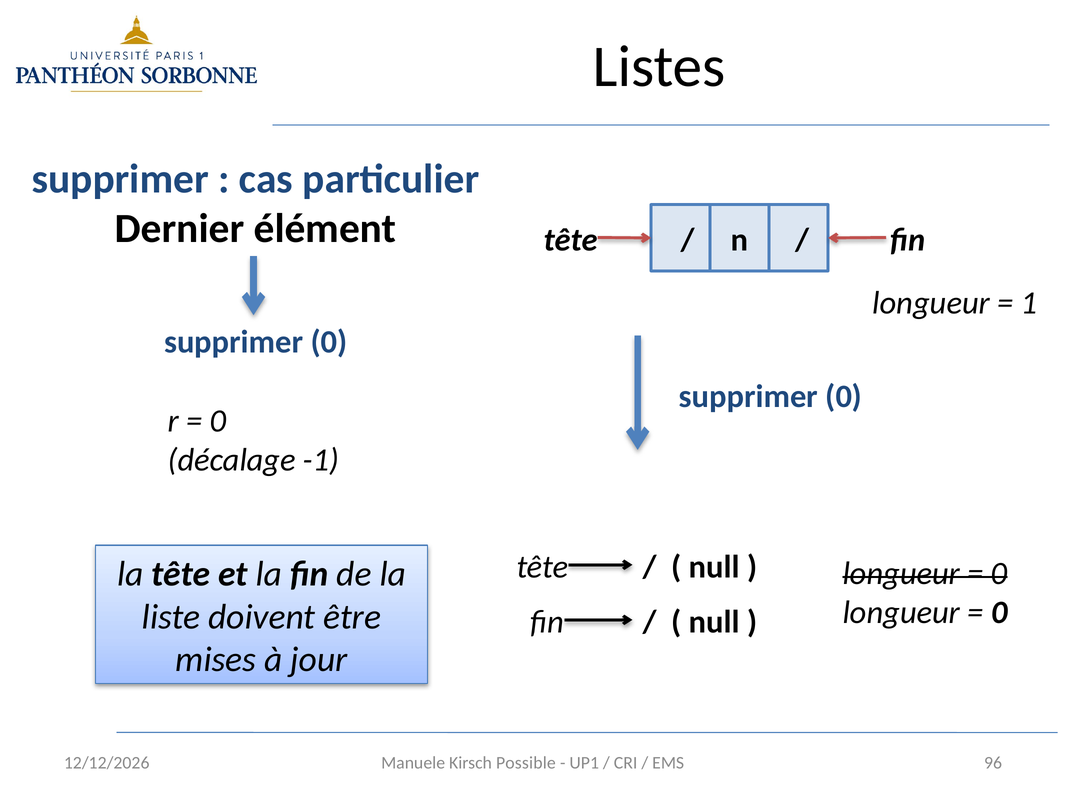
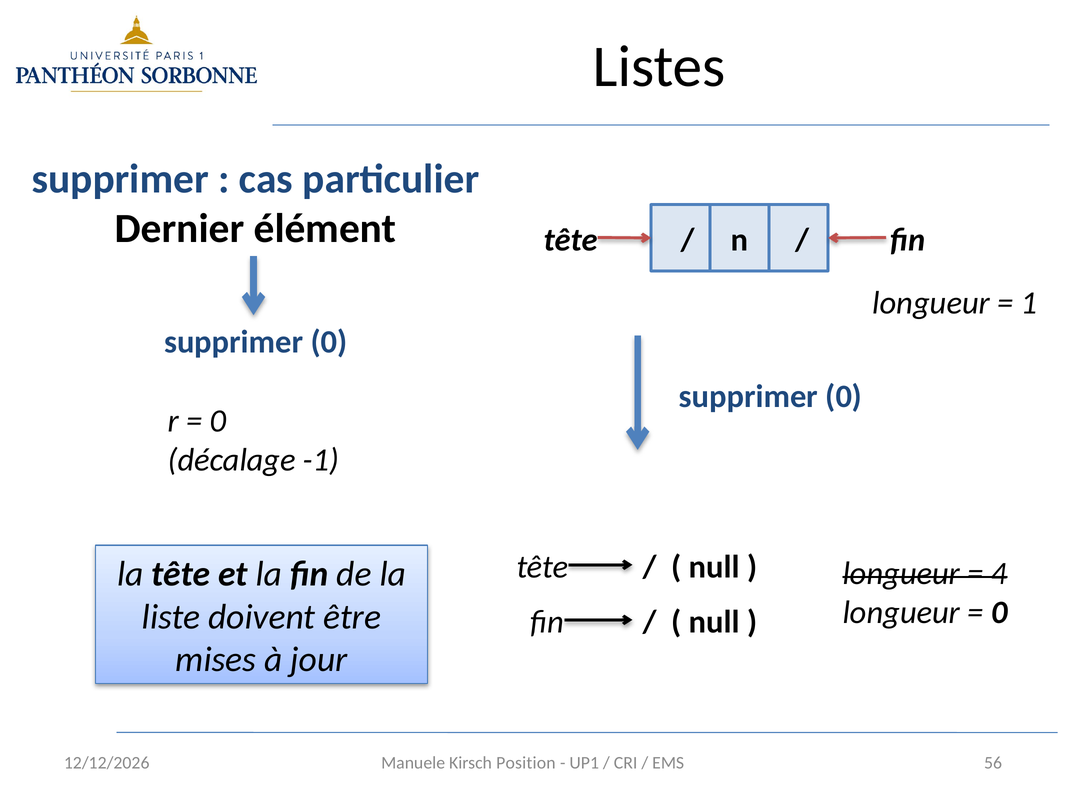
0 at (999, 574): 0 -> 4
Possible: Possible -> Position
96: 96 -> 56
